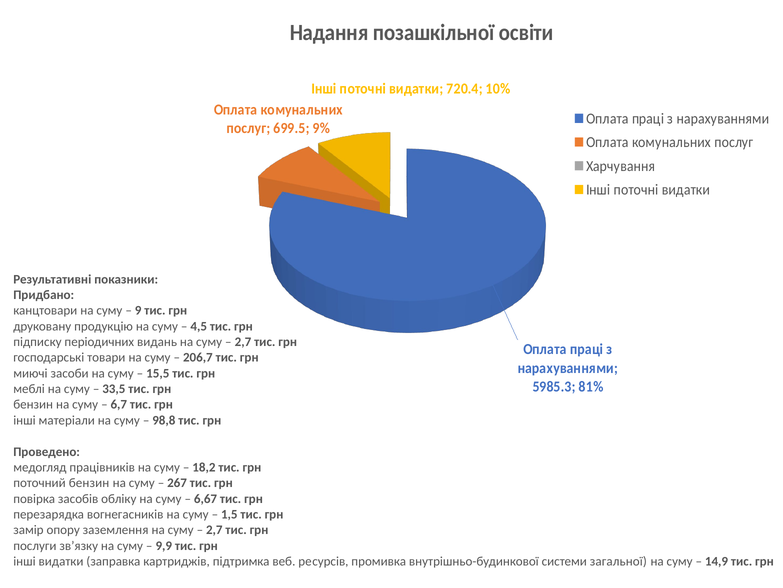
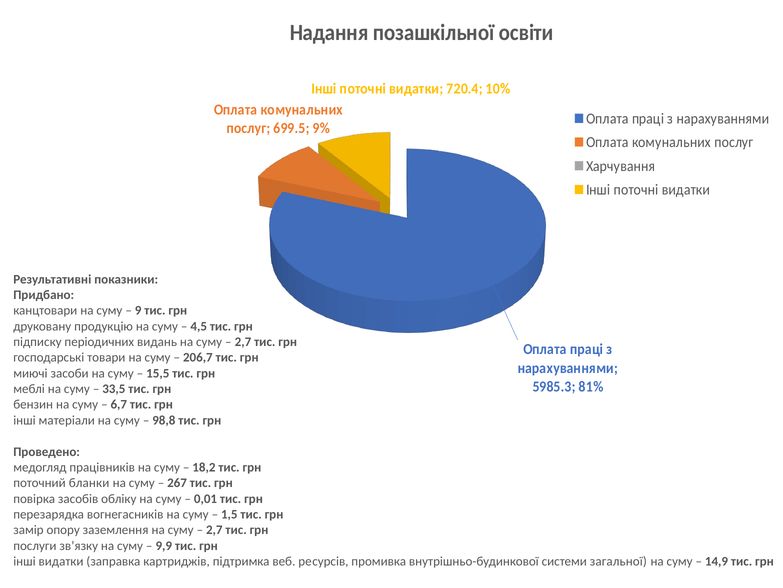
поточний бензин: бензин -> бланки
6,67: 6,67 -> 0,01
